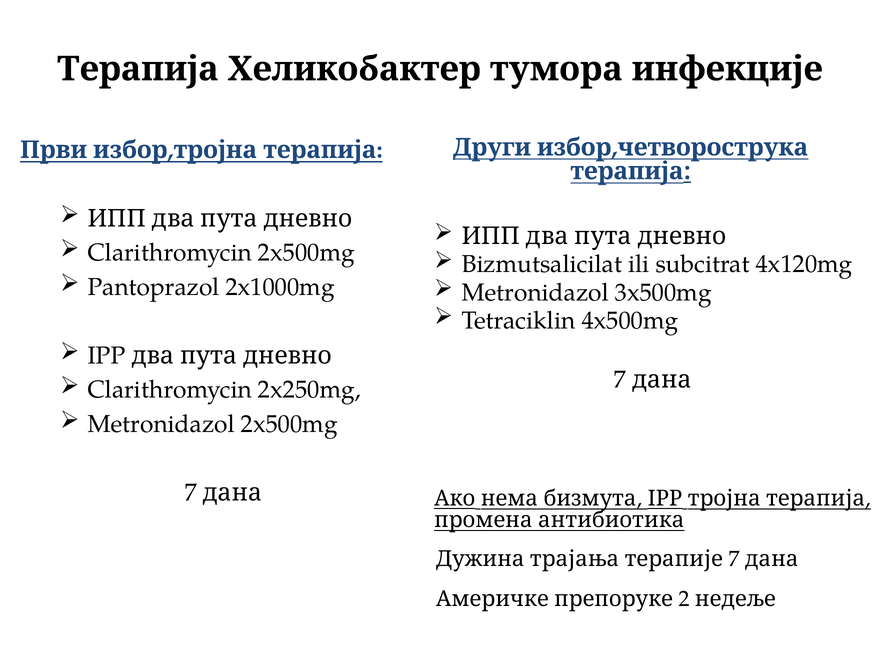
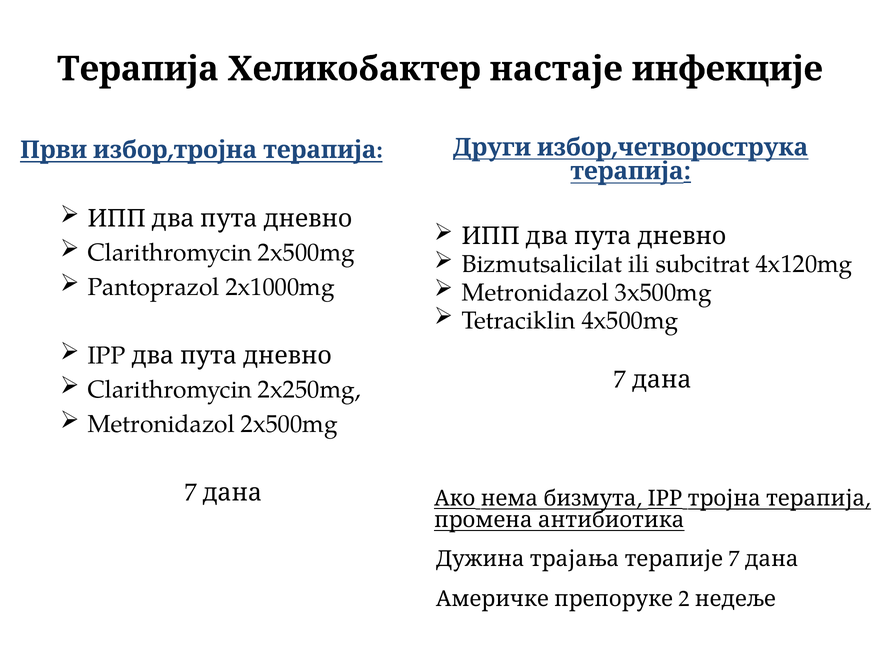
тумора: тумора -> настаје
